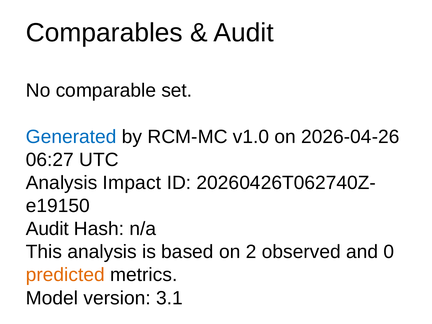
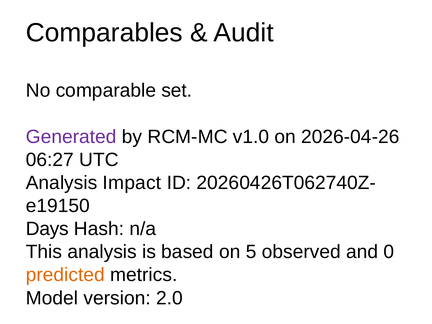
Generated colour: blue -> purple
Audit at (47, 229): Audit -> Days
2: 2 -> 5
3.1: 3.1 -> 2.0
